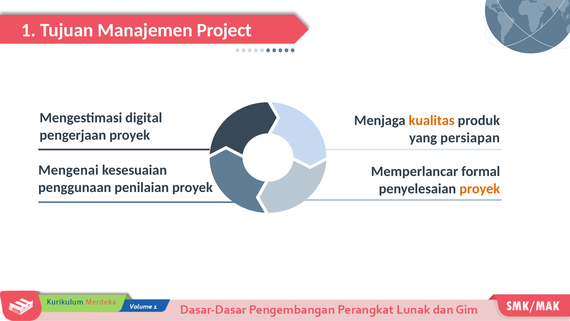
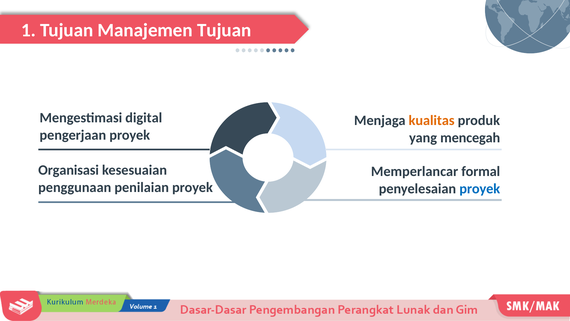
Manajemen Project: Project -> Tujuan
persiapan: persiapan -> mencegah
Mengenai: Mengenai -> Organisasi
proyek at (480, 188) colour: orange -> blue
